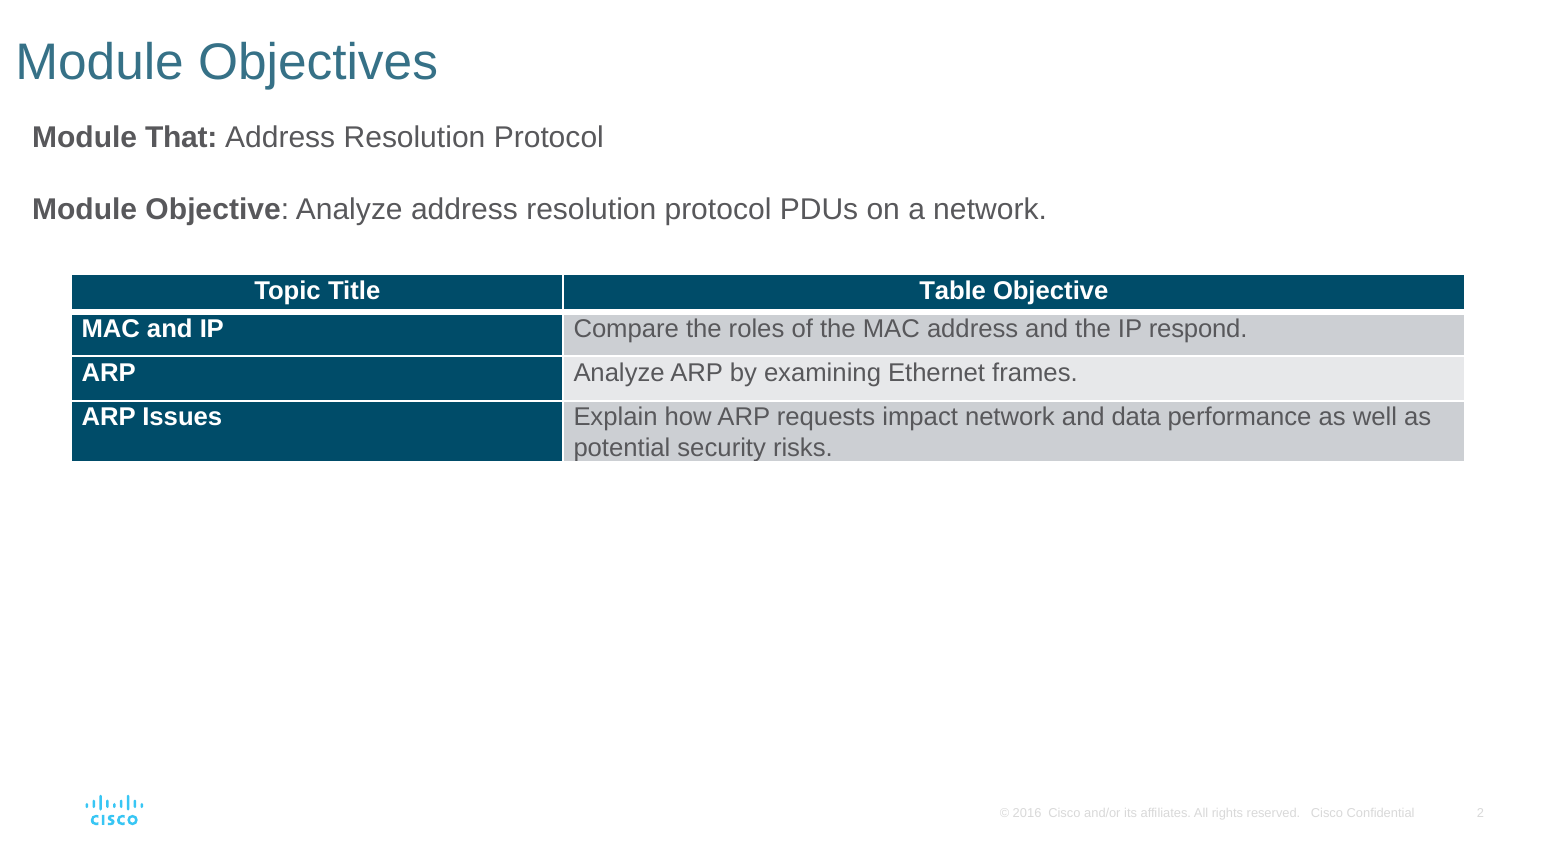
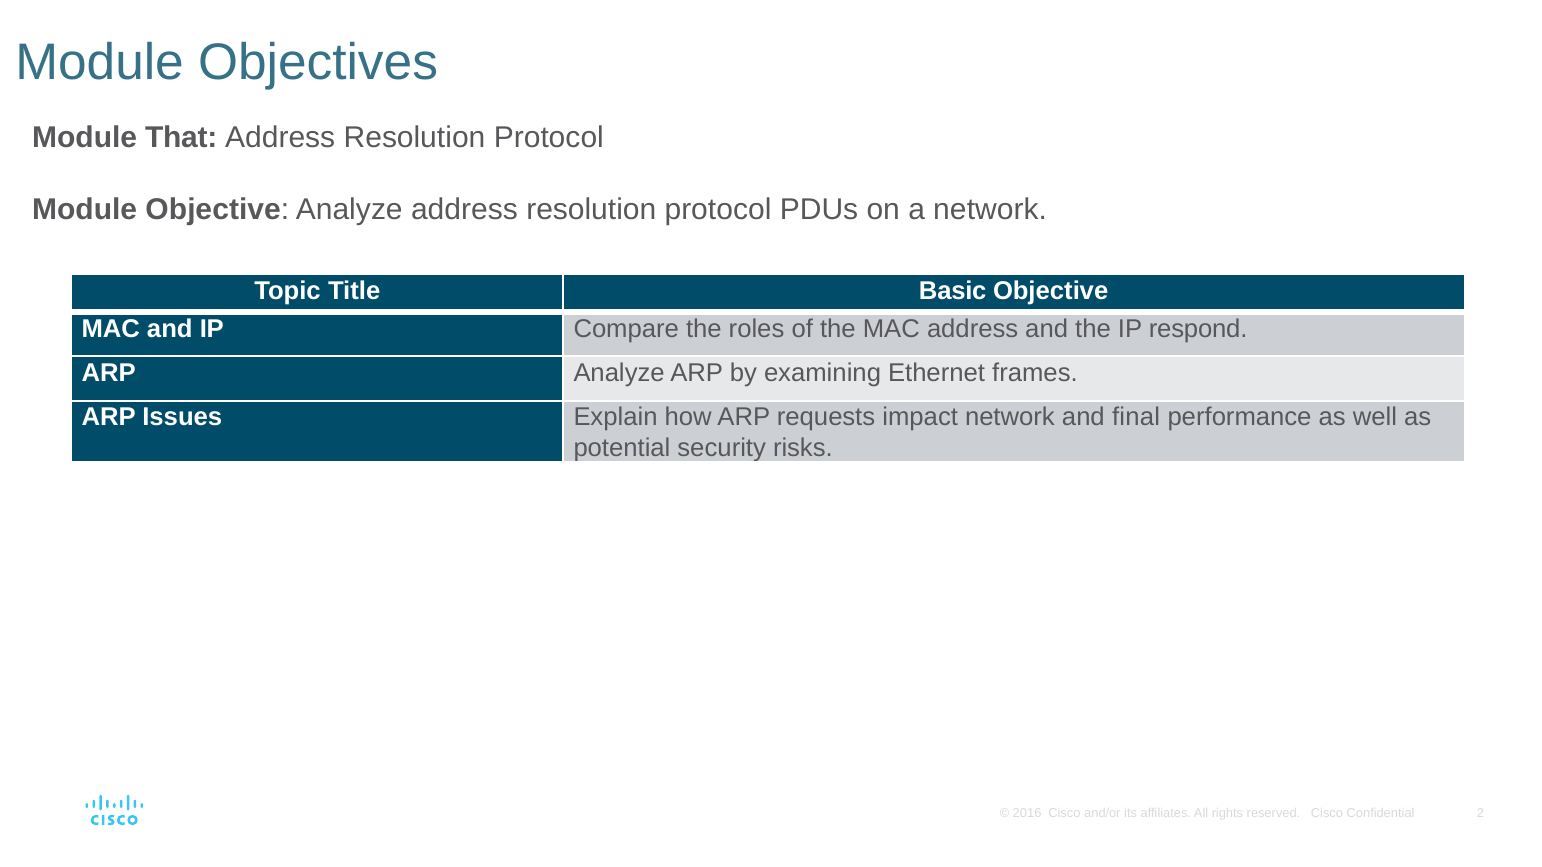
Table: Table -> Basic
data: data -> final
